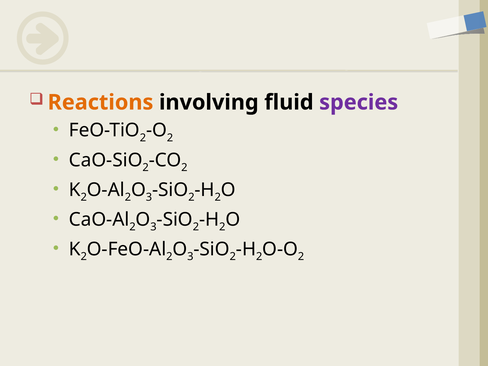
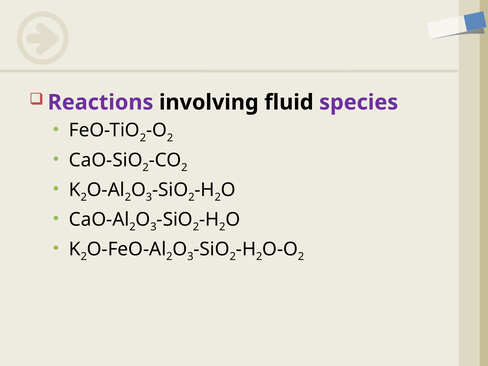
Reactions colour: orange -> purple
